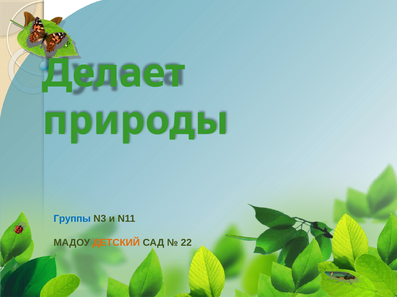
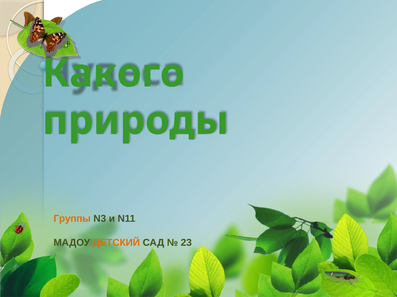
Делает: Делает -> Какого
Группы colour: blue -> orange
22: 22 -> 23
